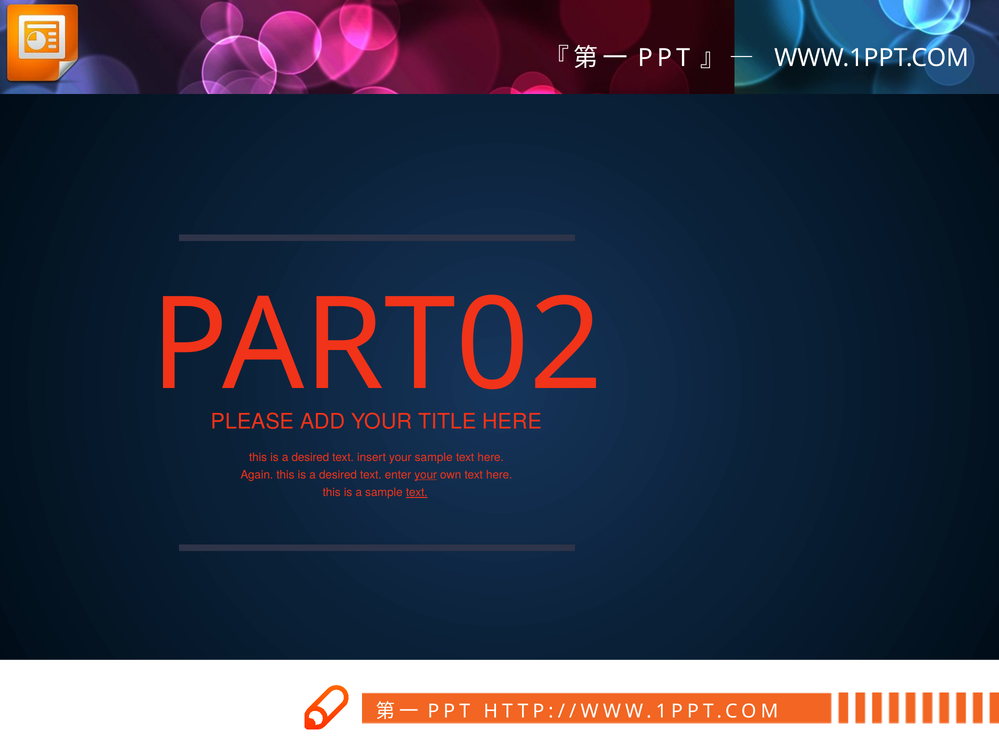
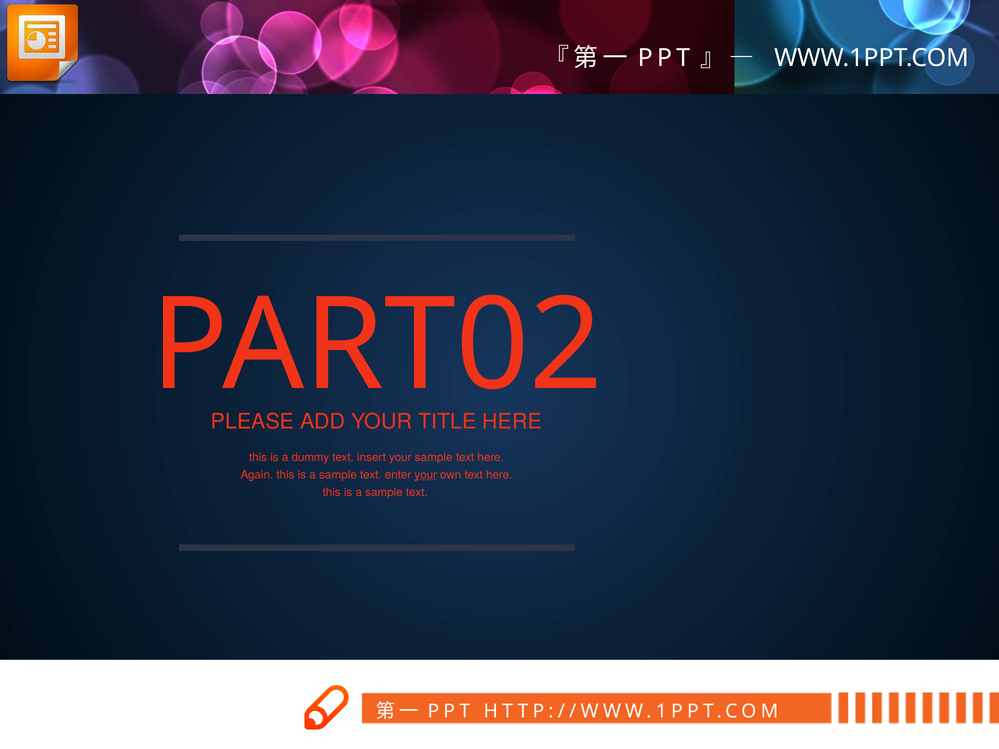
desired at (310, 457): desired -> dummy
desired at (338, 475): desired -> sample
text at (417, 493) underline: present -> none
